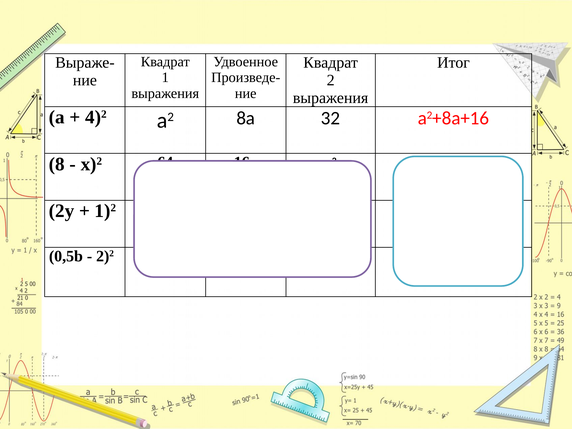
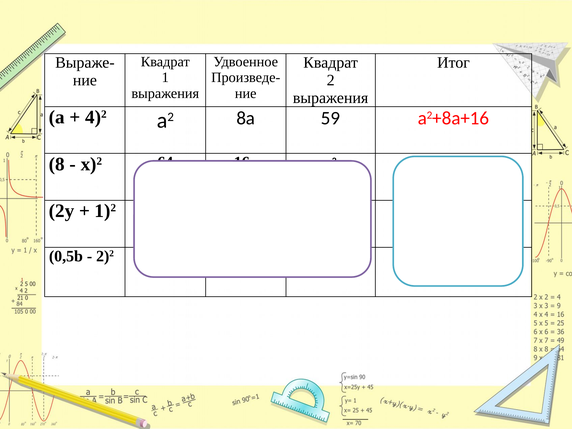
32: 32 -> 59
